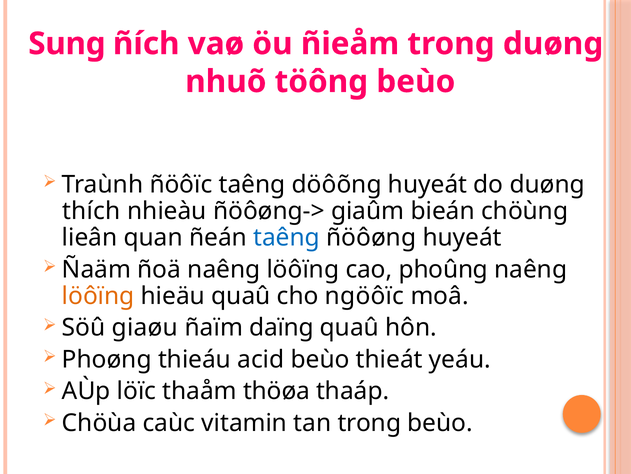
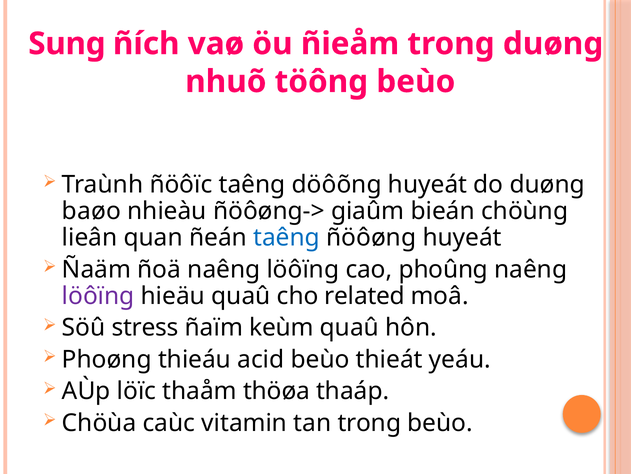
thích: thích -> baøo
löôïng at (98, 296) colour: orange -> purple
ngöôïc: ngöôïc -> related
giaøu: giaøu -> stress
daïng: daïng -> keùm
